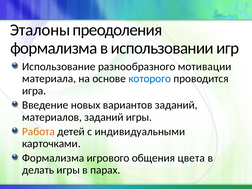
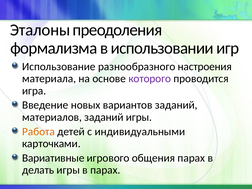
мотивации: мотивации -> настроения
которого colour: blue -> purple
Формализма at (53, 158): Формализма -> Вариативные
общения цвета: цвета -> парах
